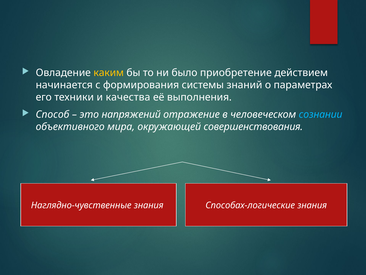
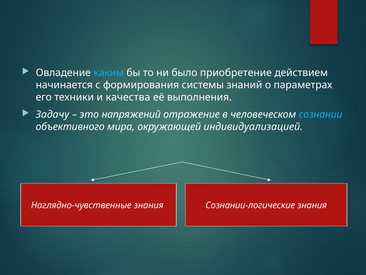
каким colour: yellow -> light blue
Способ: Способ -> Задачу
совершенствования: совершенствования -> индивидуализацией
Способах-логические: Способах-логические -> Сознании-логические
